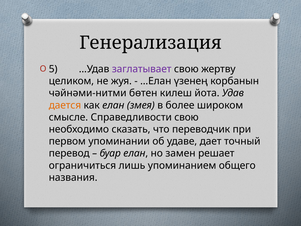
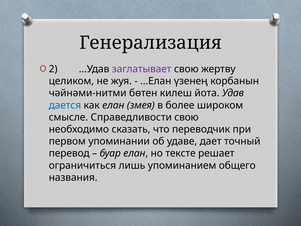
5: 5 -> 2
дается colour: orange -> blue
замен: замен -> тексте
